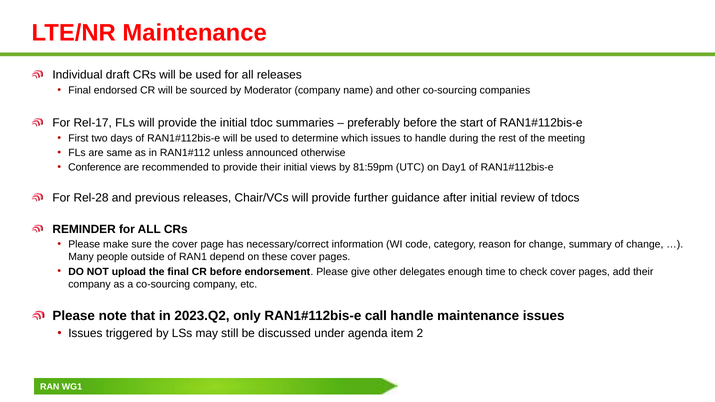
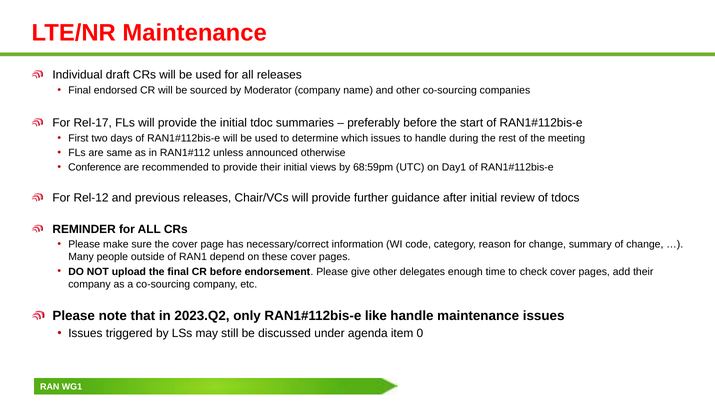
81:59pm: 81:59pm -> 68:59pm
Rel-28: Rel-28 -> Rel-12
call: call -> like
2: 2 -> 0
